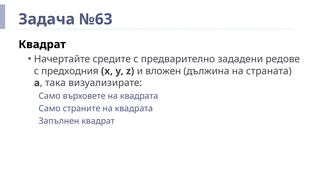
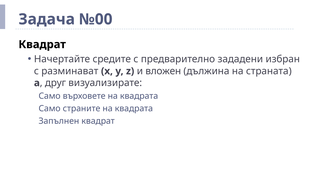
№63: №63 -> №00
редове: редове -> избран
предходния: предходния -> разминават
така: така -> друг
